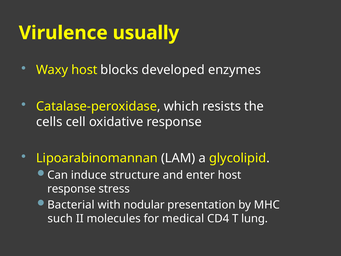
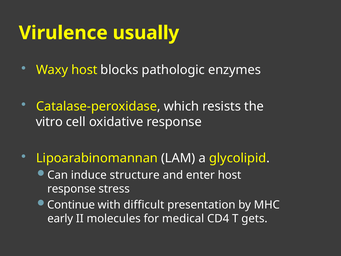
developed: developed -> pathologic
cells: cells -> vitro
Bacterial: Bacterial -> Continue
nodular: nodular -> difficult
such: such -> early
lung: lung -> gets
